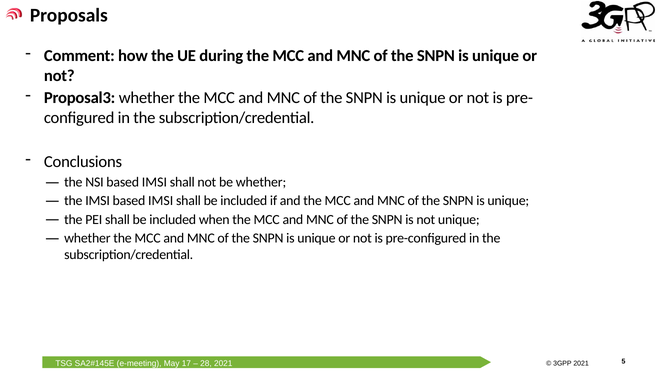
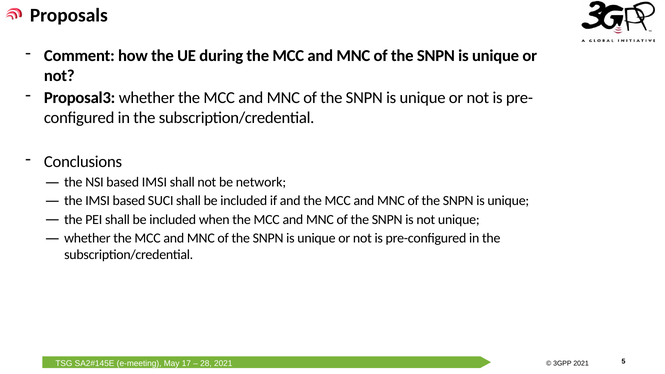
be whether: whether -> network
IMSI based IMSI: IMSI -> SUCI
